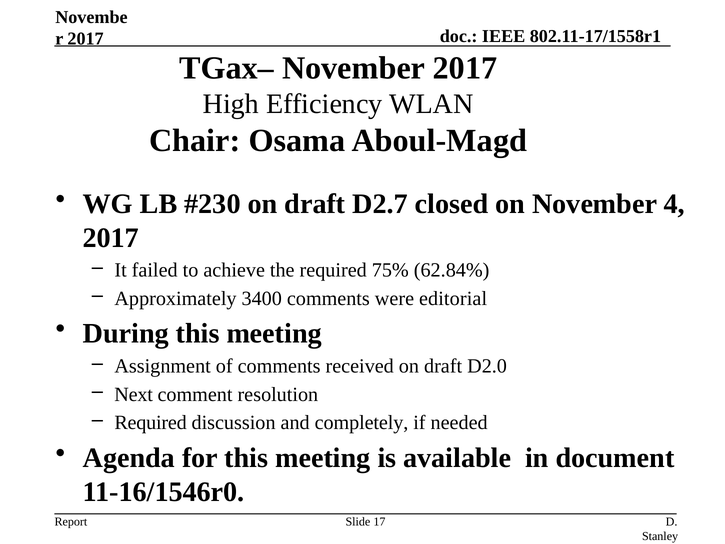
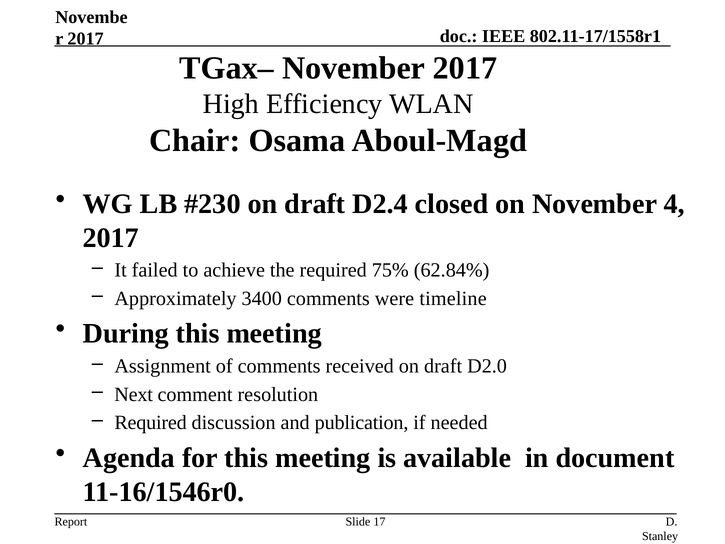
D2.7: D2.7 -> D2.4
editorial: editorial -> timeline
completely: completely -> publication
